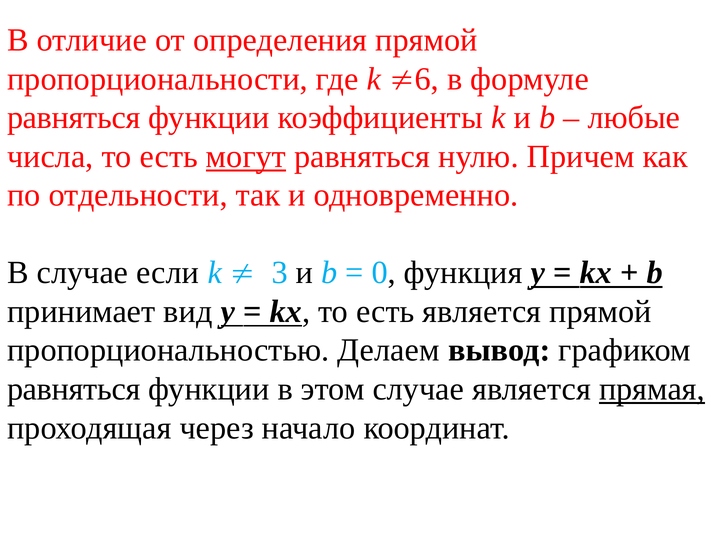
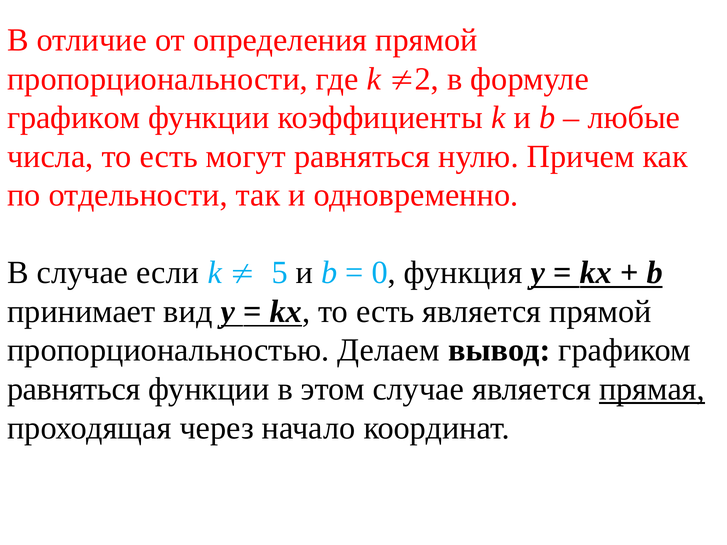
6: 6 -> 2
равняться at (74, 118): равняться -> графиком
могут underline: present -> none
3: 3 -> 5
